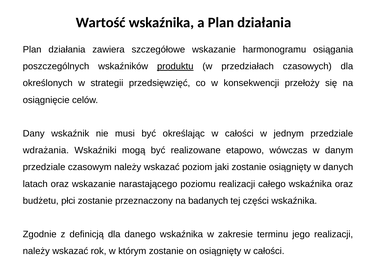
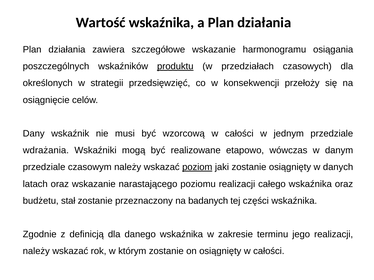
określając: określając -> wzorcową
poziom underline: none -> present
płci: płci -> stał
